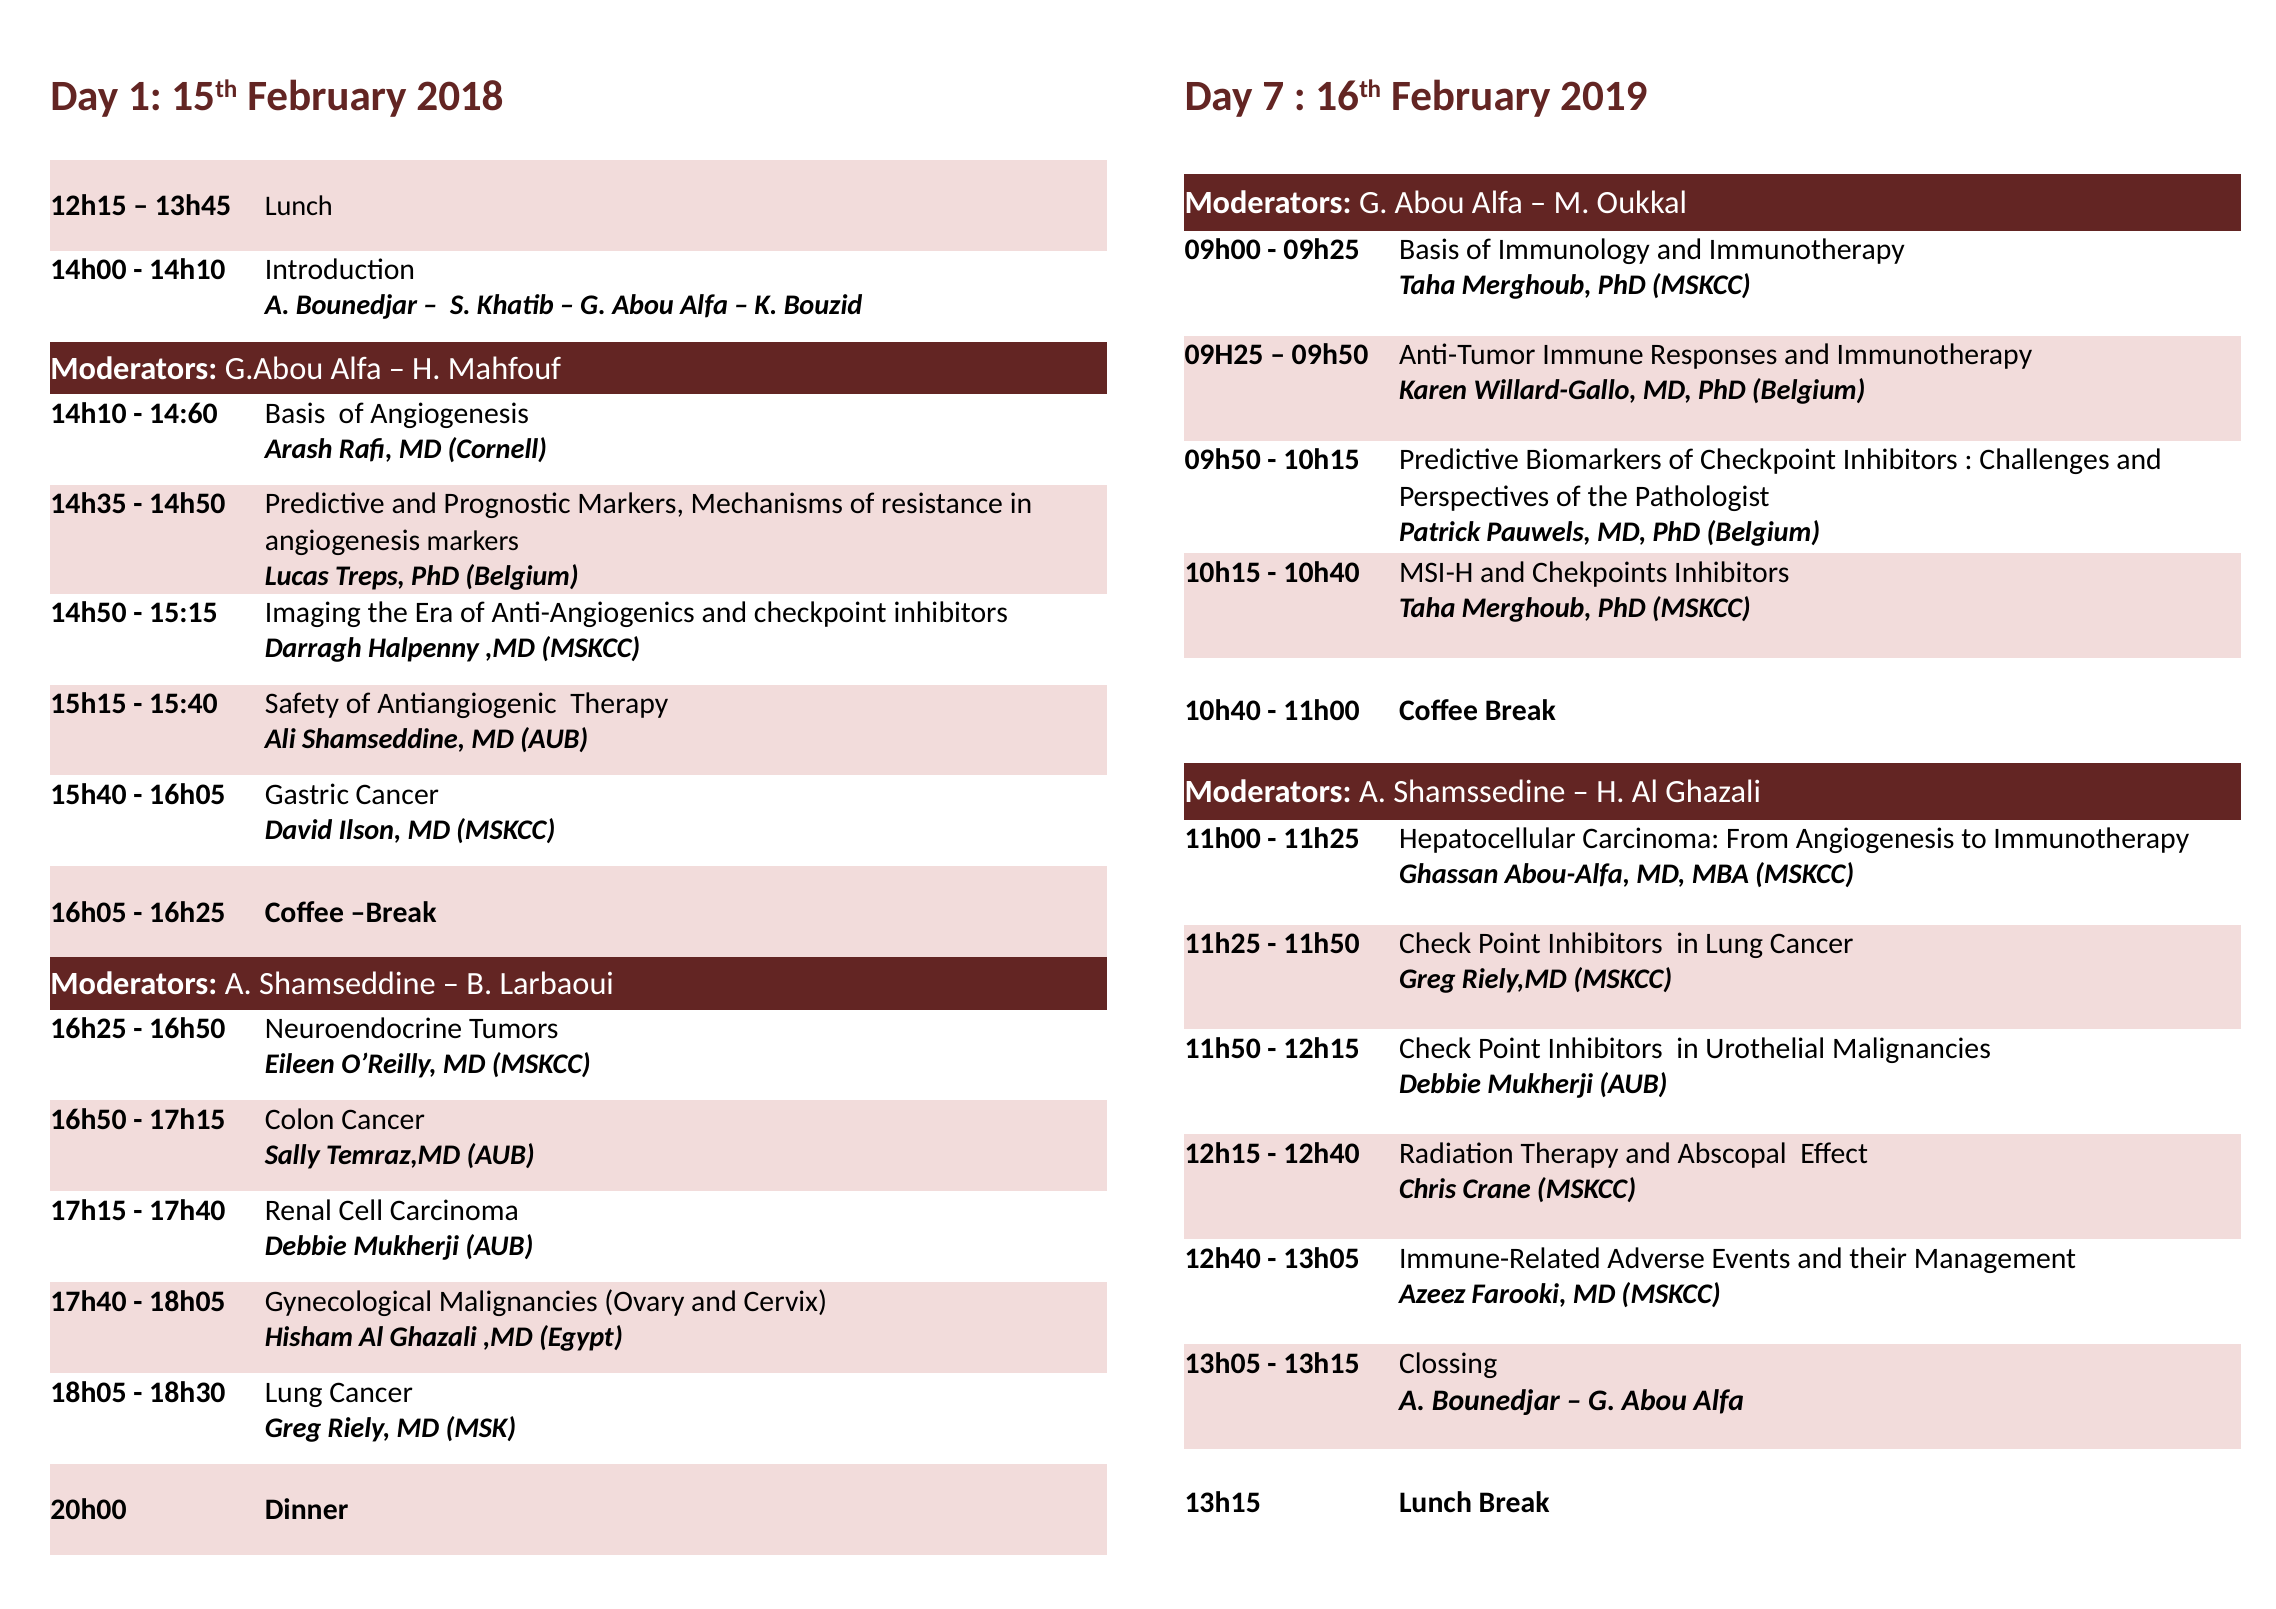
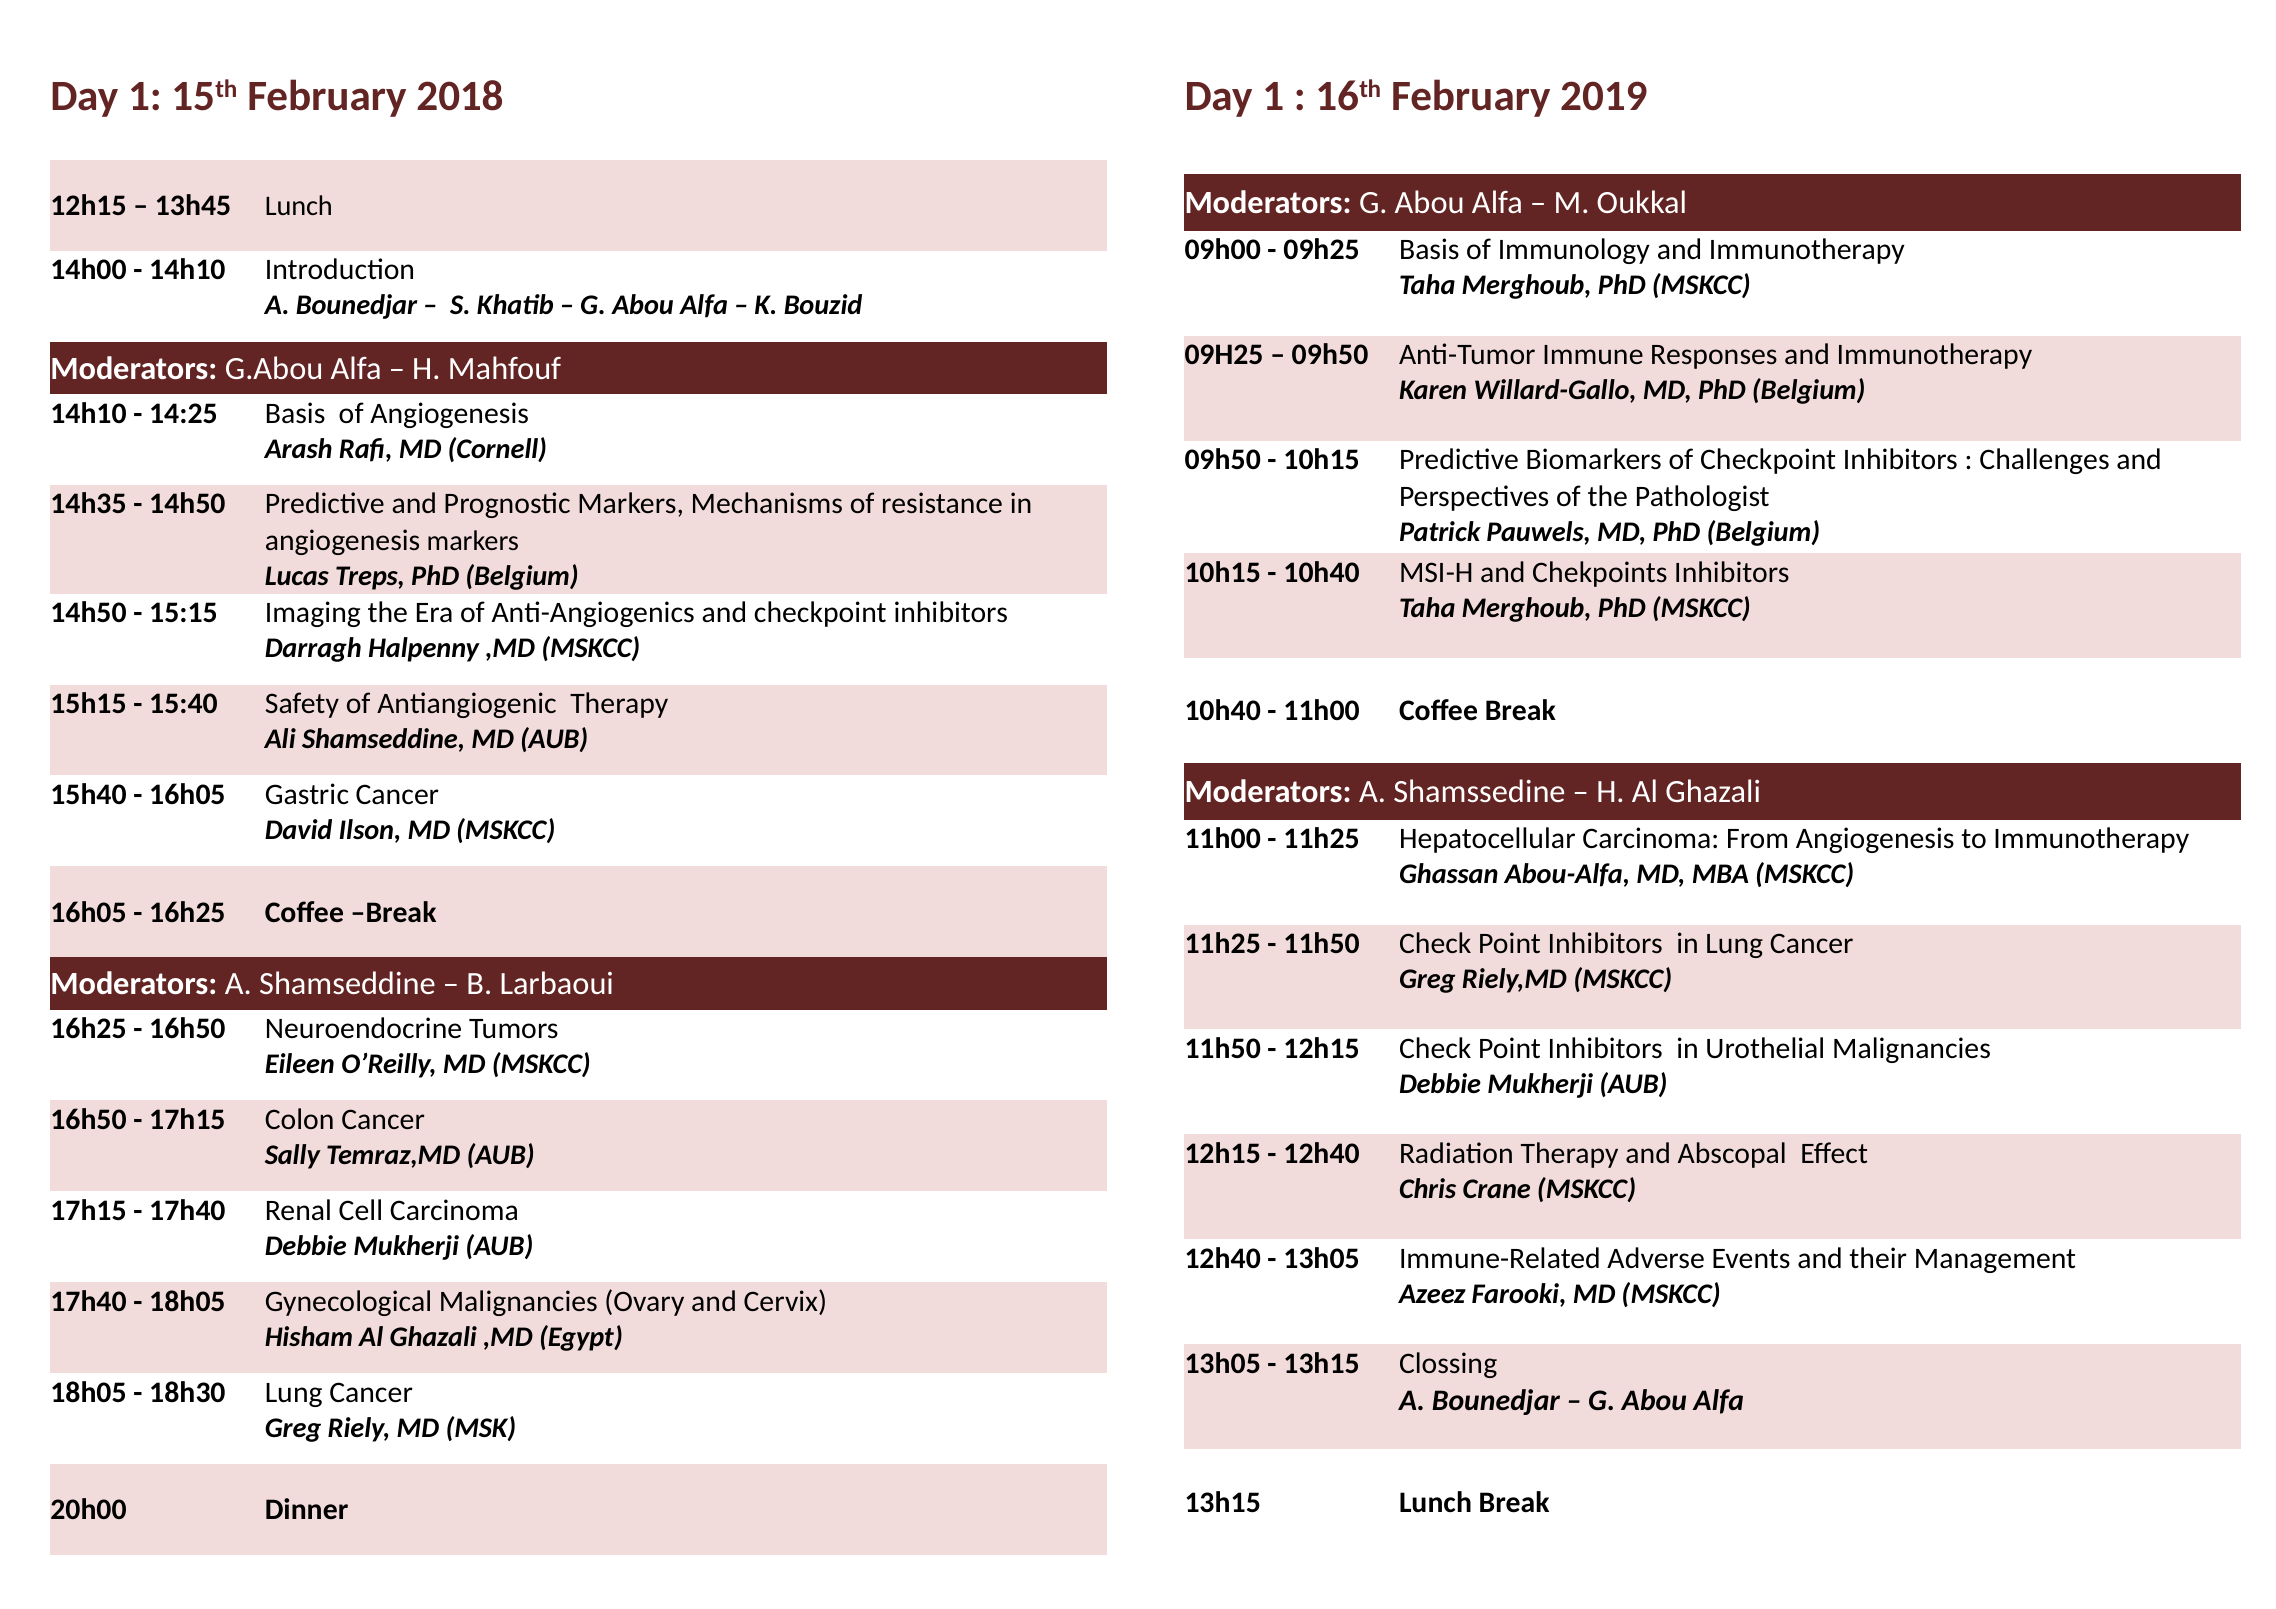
7 at (1273, 97): 7 -> 1
14:60: 14:60 -> 14:25
